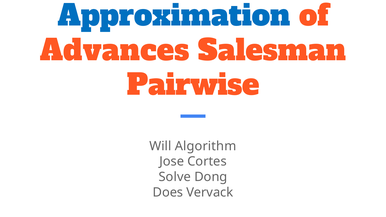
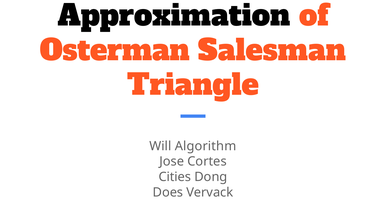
Approximation colour: blue -> black
Advances: Advances -> Osterman
Pairwise: Pairwise -> Triangle
Solve: Solve -> Cities
